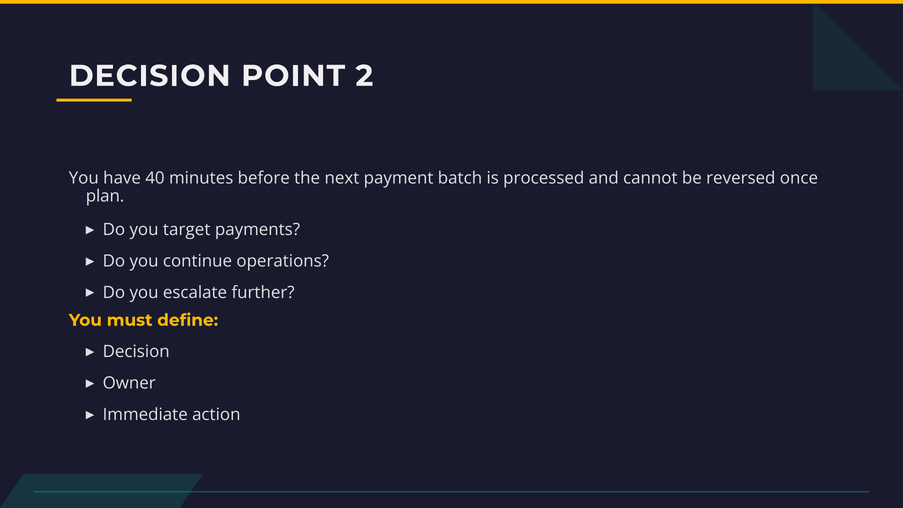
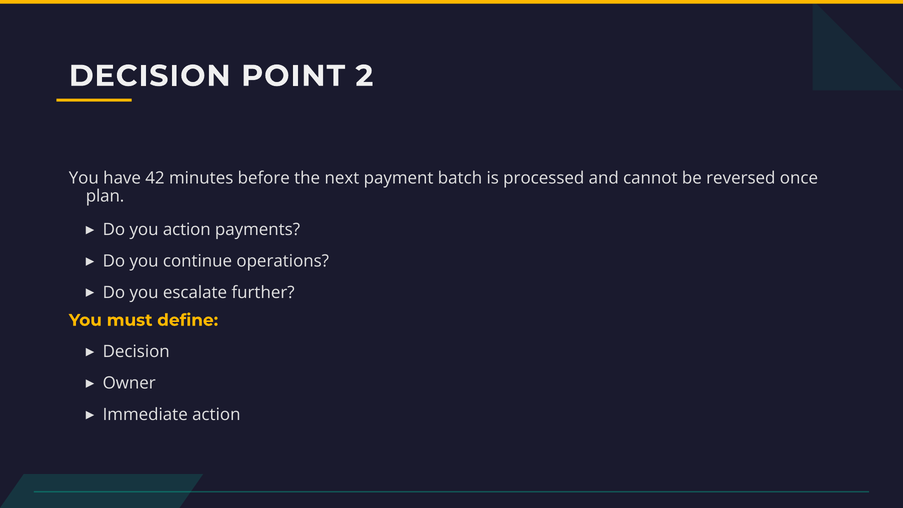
40: 40 -> 42
you target: target -> action
